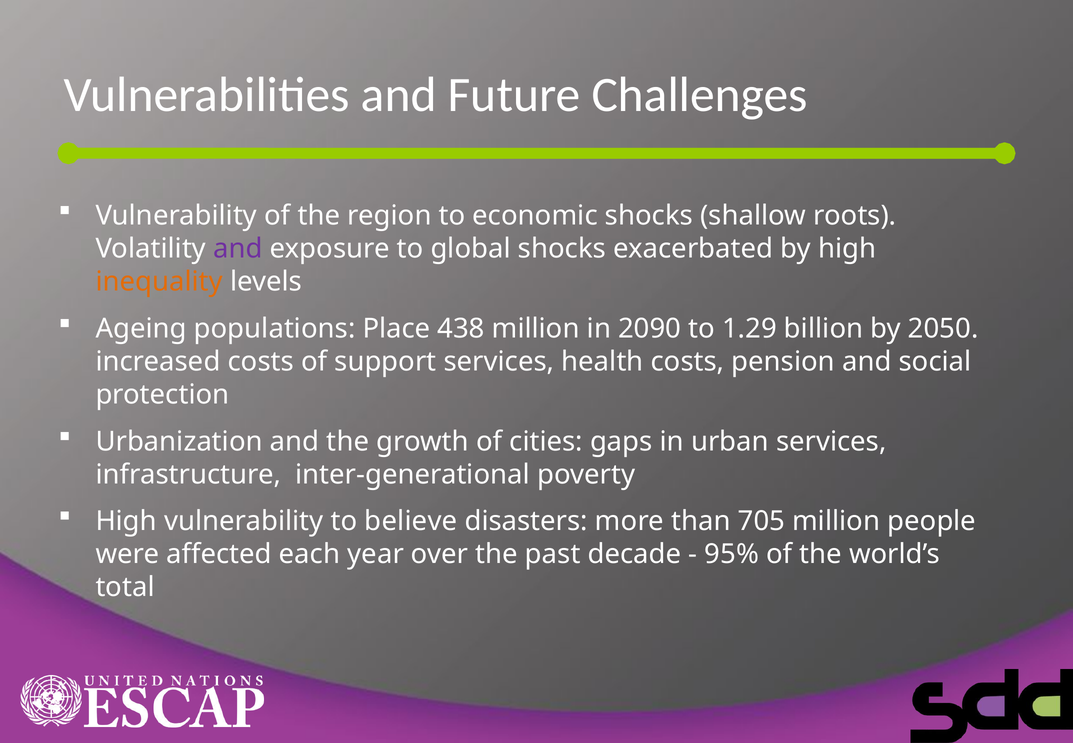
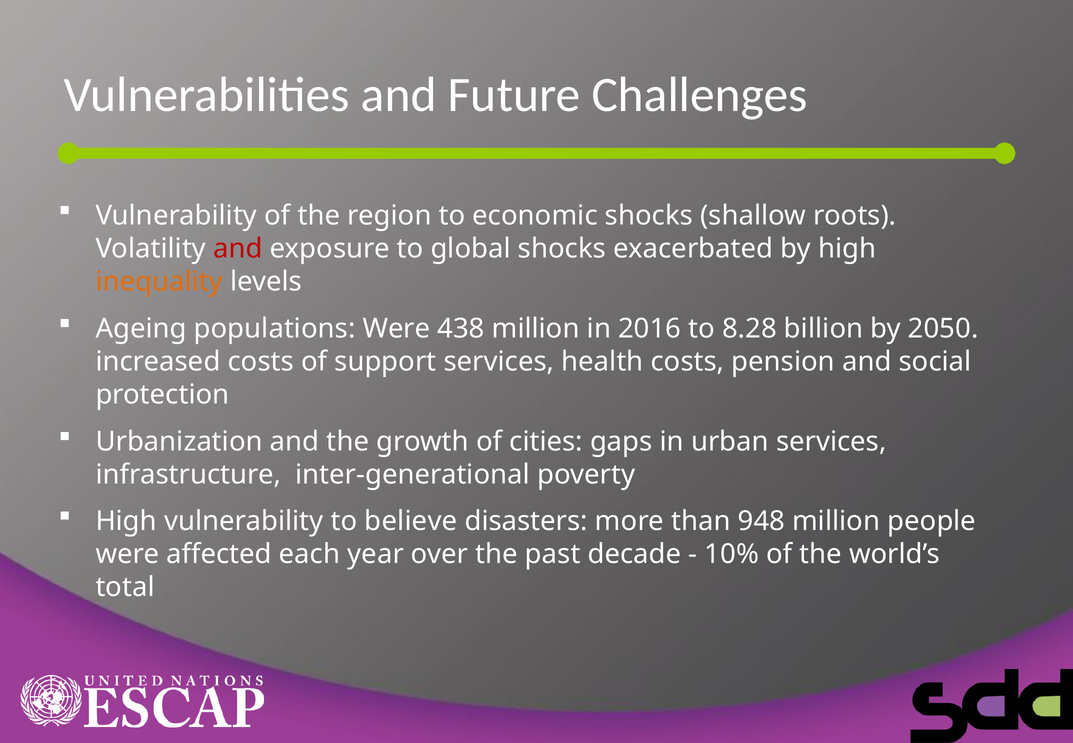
and at (238, 249) colour: purple -> red
populations Place: Place -> Were
2090: 2090 -> 2016
1.29: 1.29 -> 8.28
705: 705 -> 948
95%: 95% -> 10%
